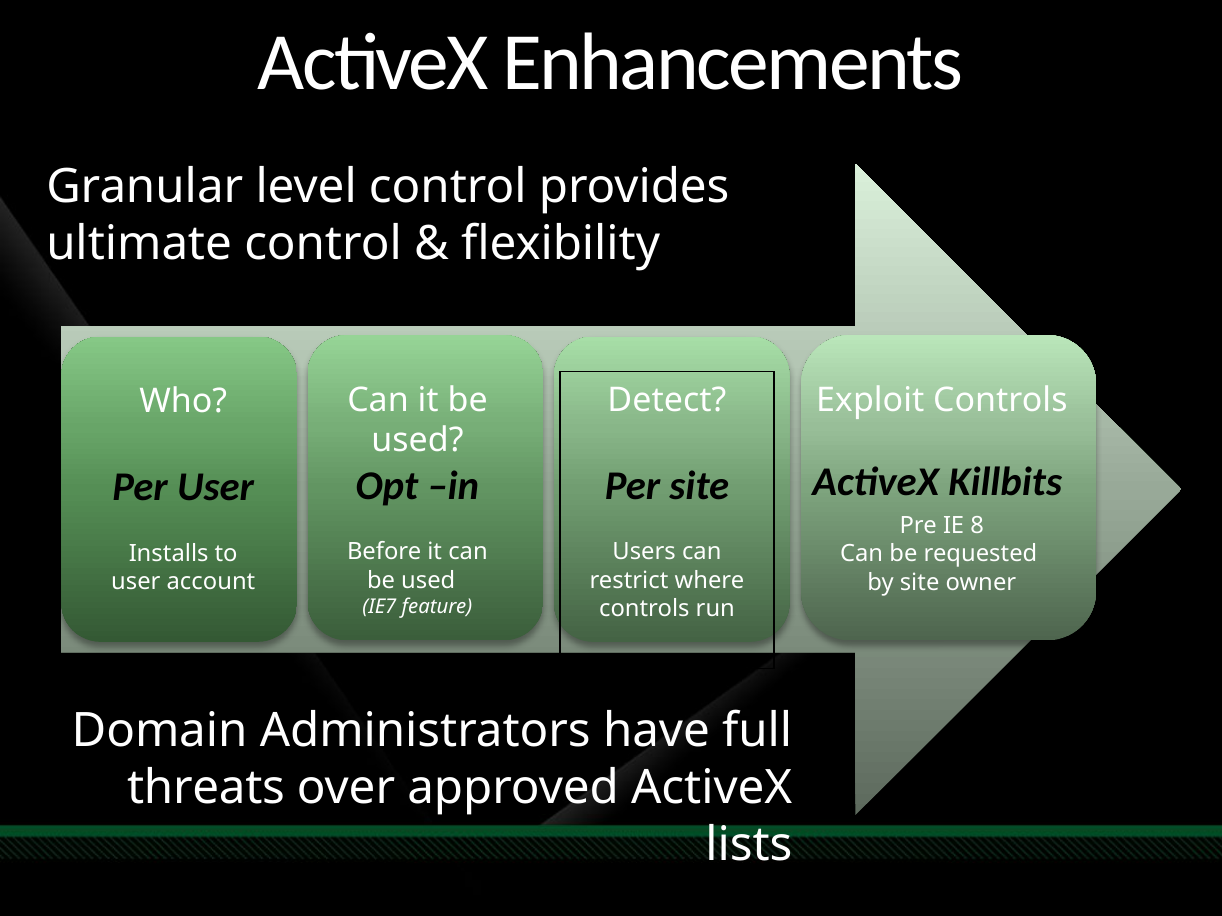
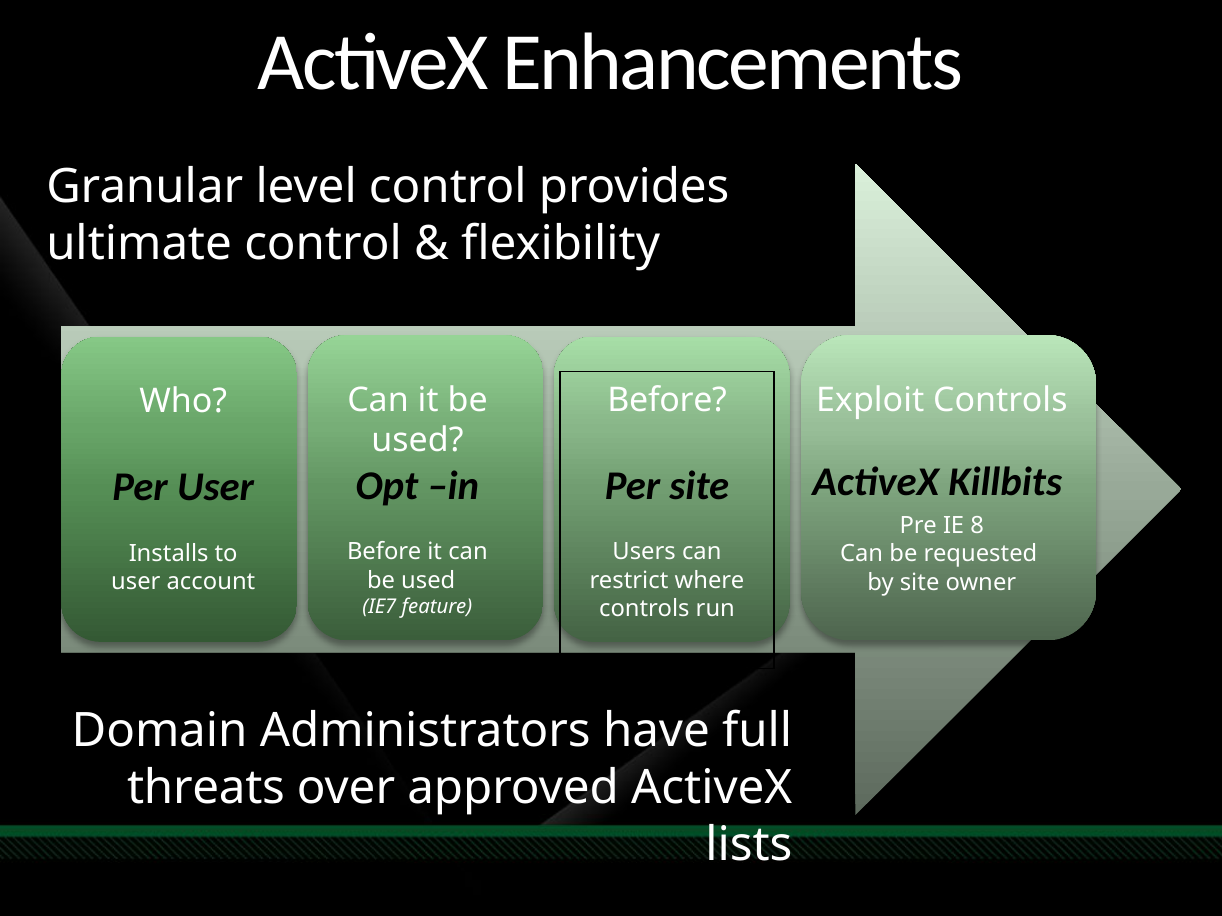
Detect at (667, 400): Detect -> Before
